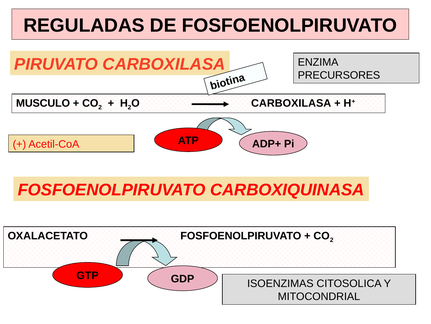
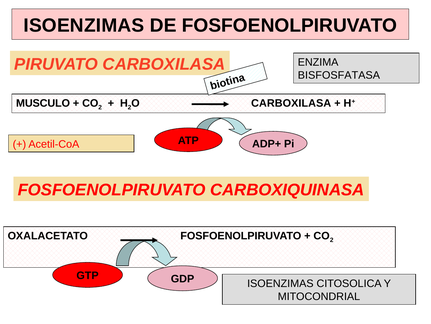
REGULADAS at (84, 25): REGULADAS -> ISOENZIMAS
PRECURSORES: PRECURSORES -> BISFOSFATASA
